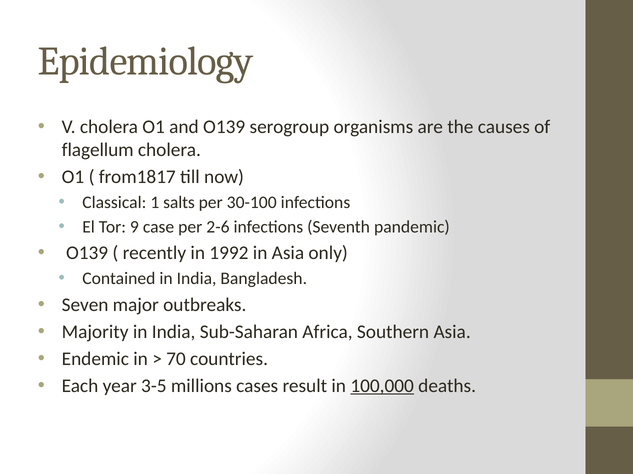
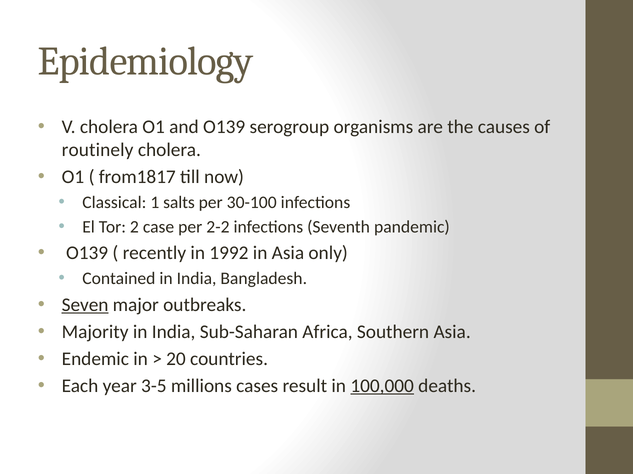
flagellum: flagellum -> routinely
9: 9 -> 2
2-6: 2-6 -> 2-2
Seven underline: none -> present
70: 70 -> 20
